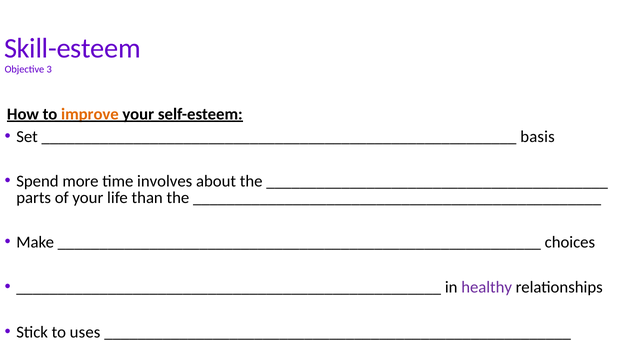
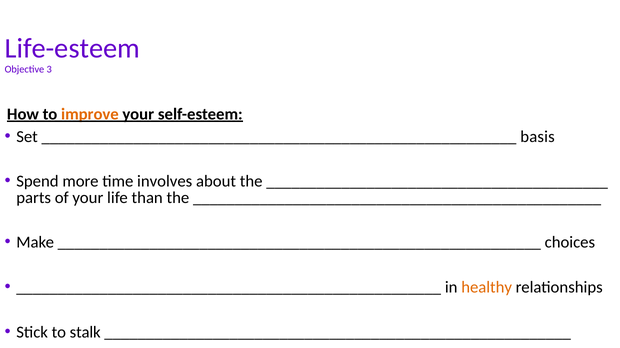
Skill-esteem: Skill-esteem -> Life-esteem
healthy colour: purple -> orange
uses: uses -> stalk
